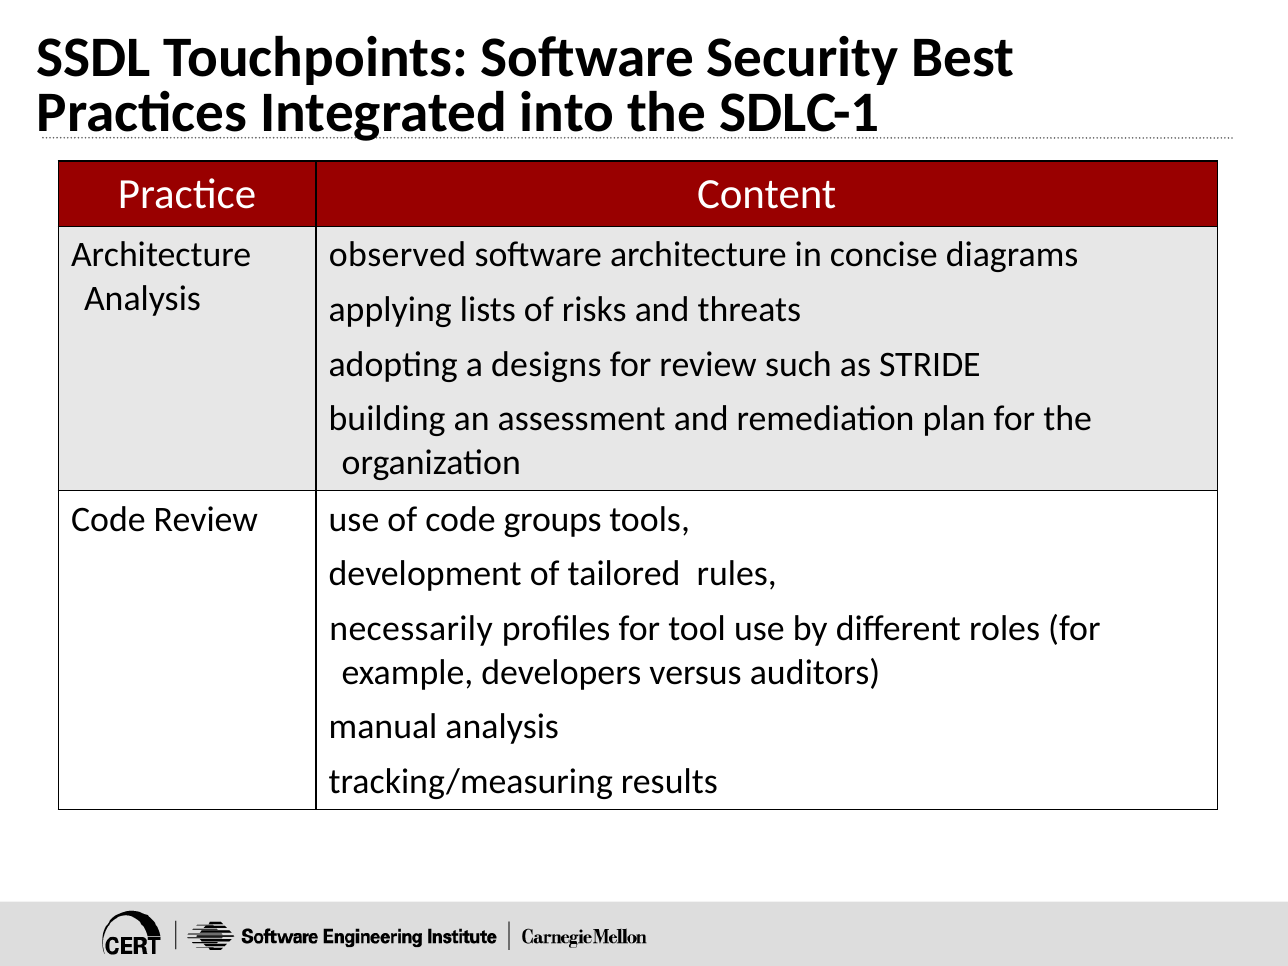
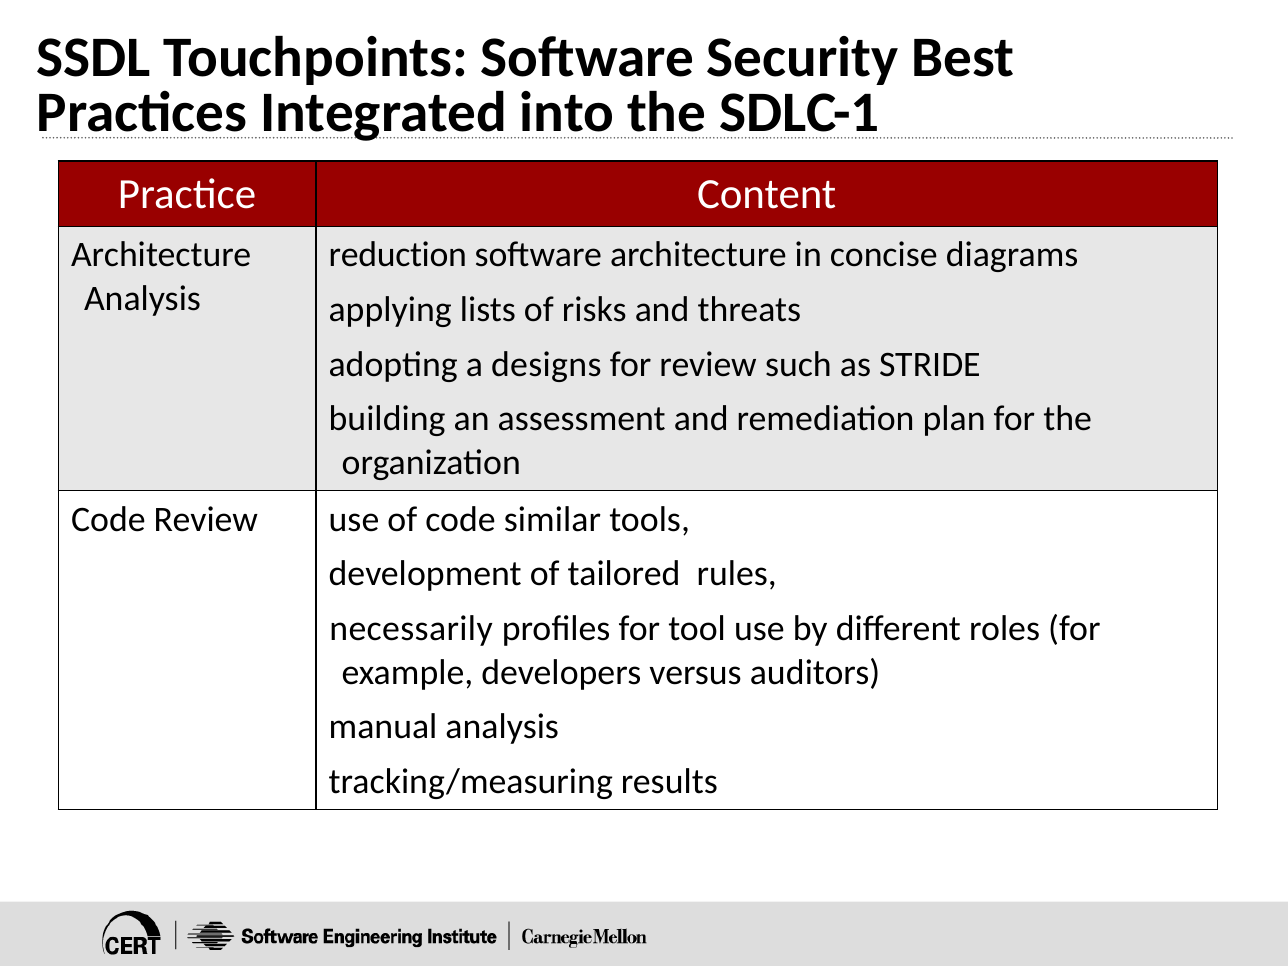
observed: observed -> reduction
groups: groups -> similar
